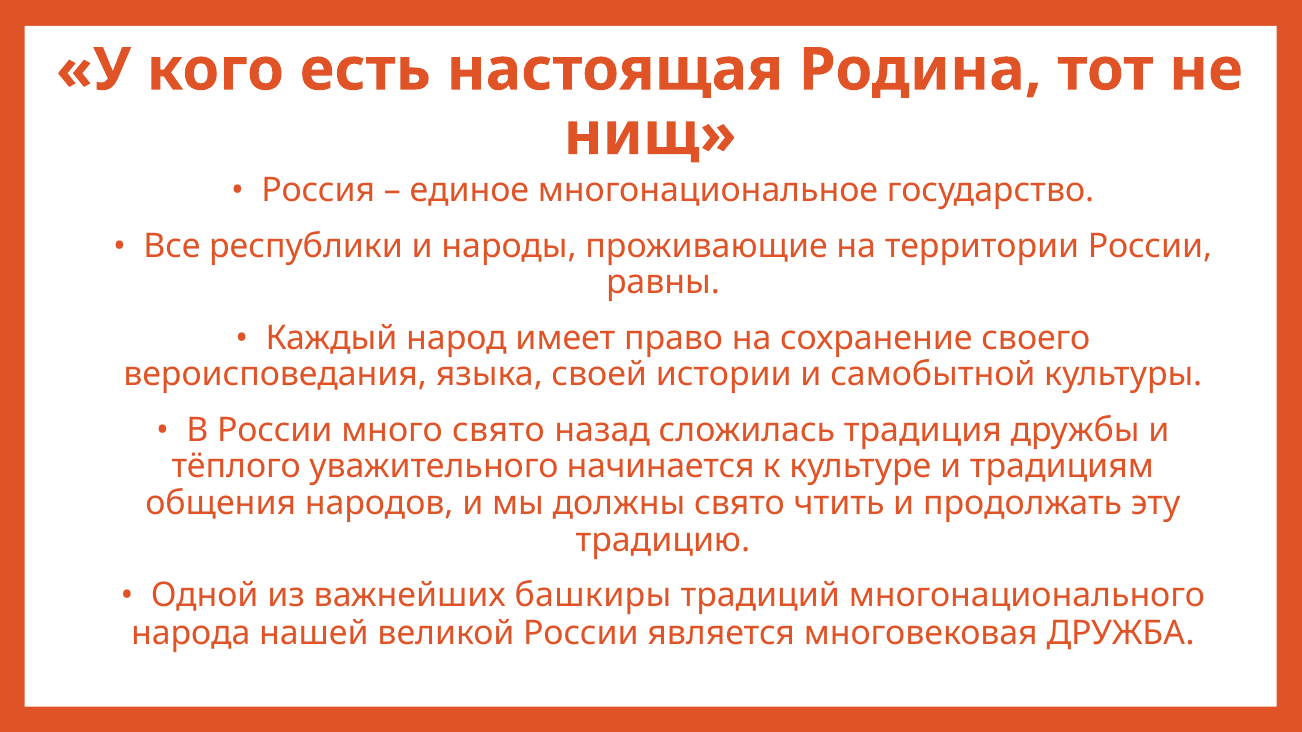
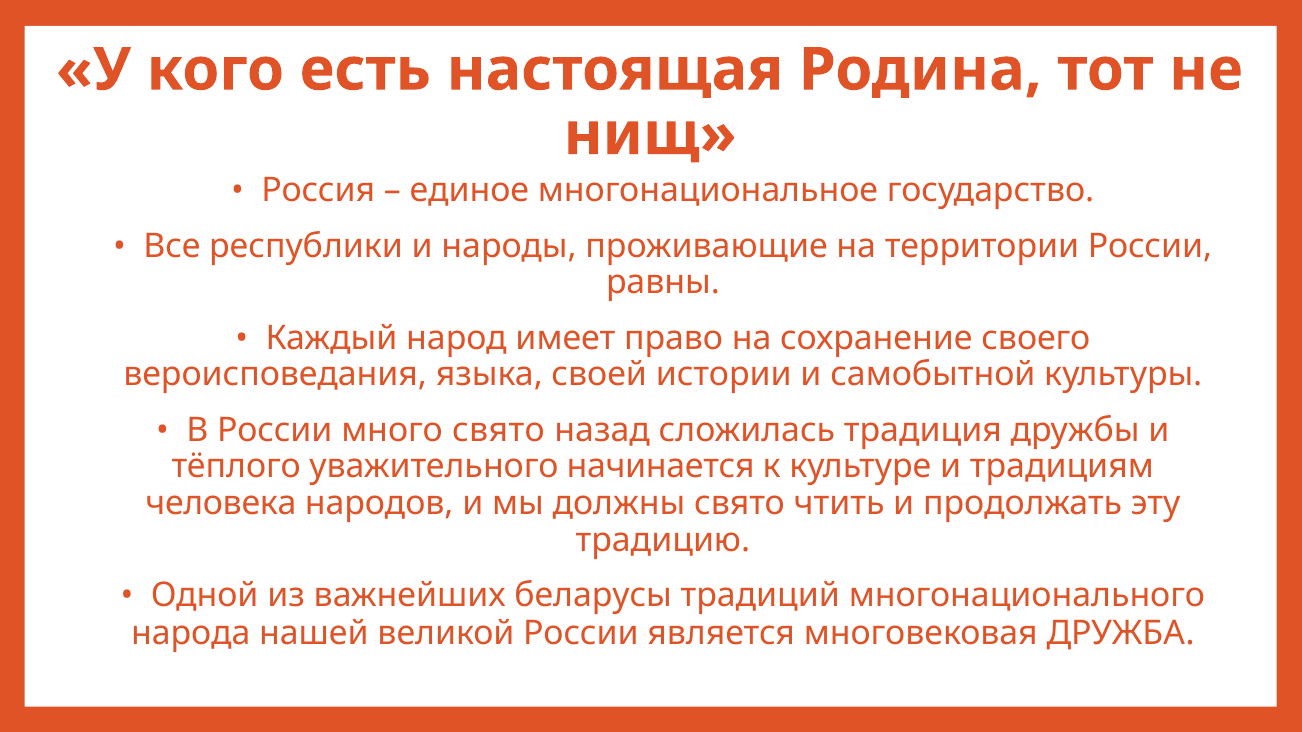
общения: общения -> человека
башкиры: башкиры -> беларусы
